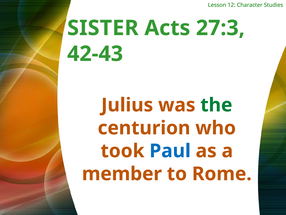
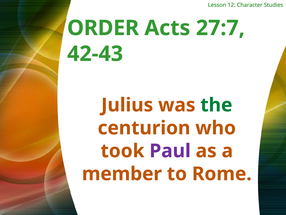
SISTER: SISTER -> ORDER
27:3: 27:3 -> 27:7
Paul colour: blue -> purple
